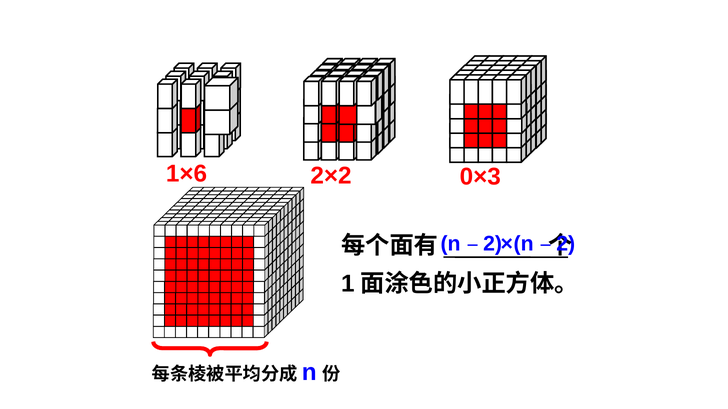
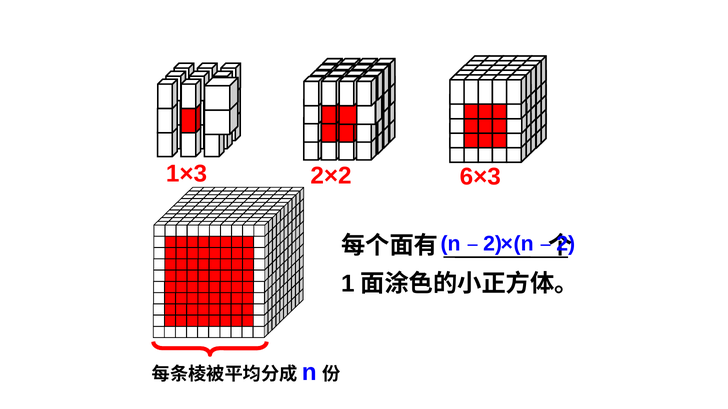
1×6: 1×6 -> 1×3
0×3: 0×3 -> 6×3
